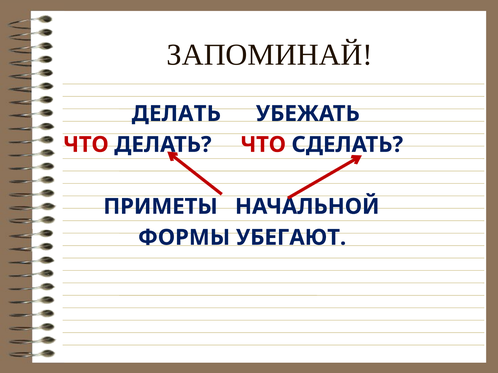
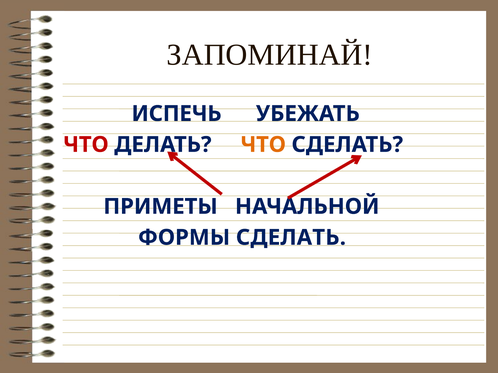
ДЕЛАТЬ at (176, 114): ДЕЛАТЬ -> ИСПЕЧЬ
ЧТО at (263, 145) colour: red -> orange
ФОРМЫ УБЕГАЮТ: УБЕГАЮТ -> СДЕЛАТЬ
